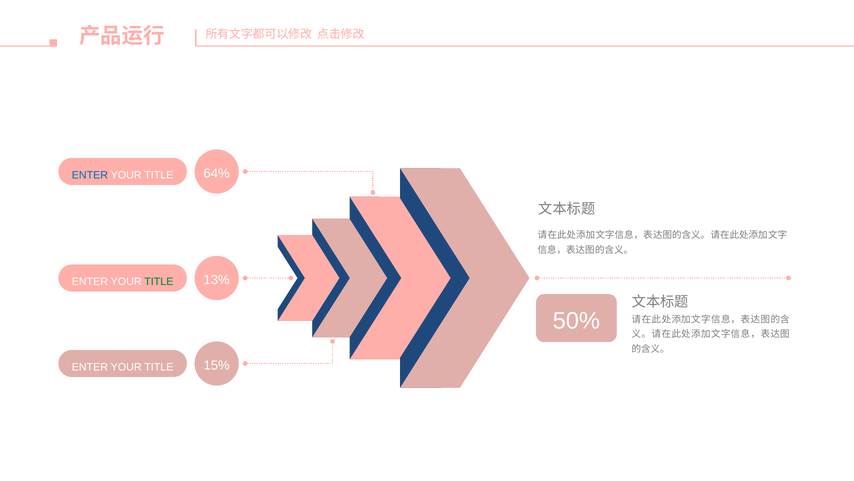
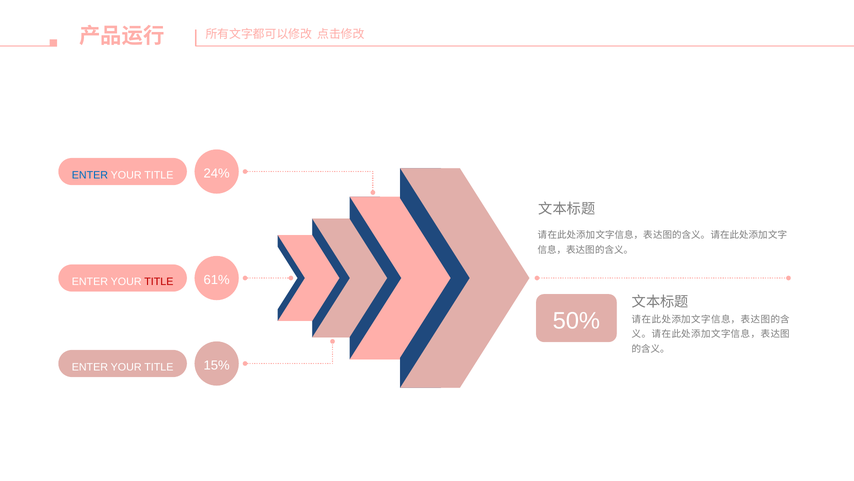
64%: 64% -> 24%
13%: 13% -> 61%
TITLE at (159, 282) colour: green -> red
